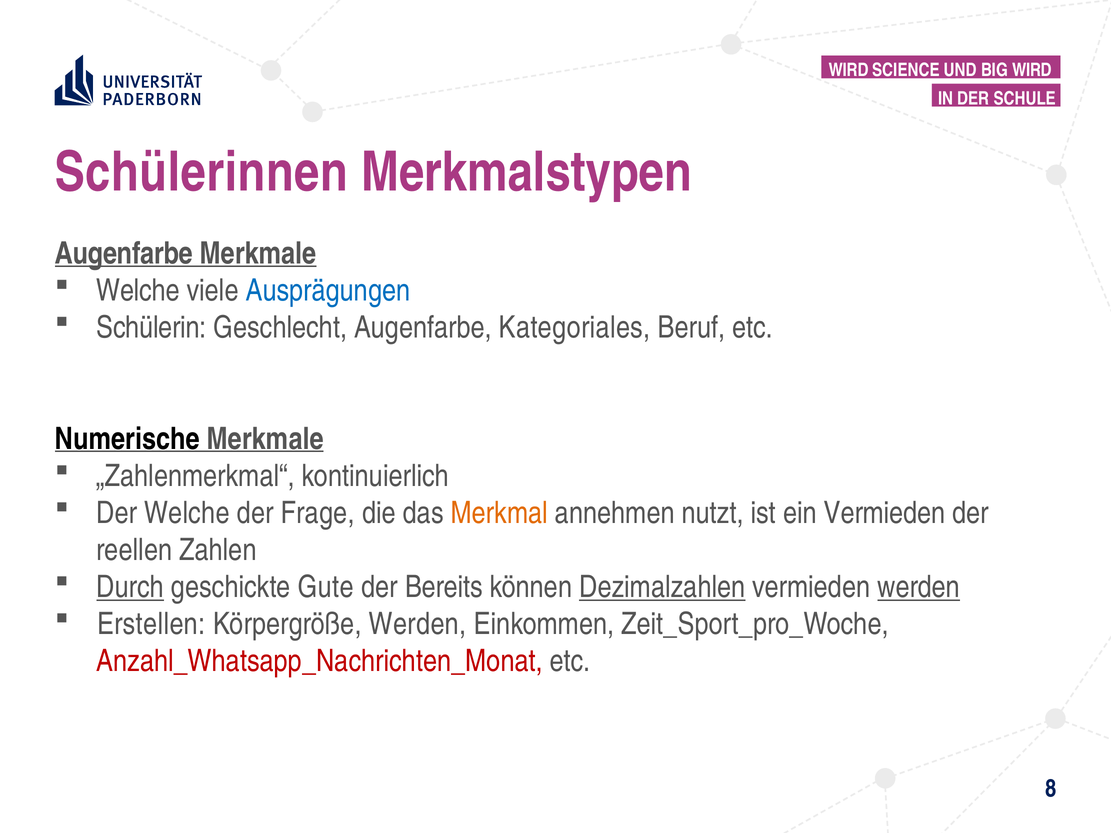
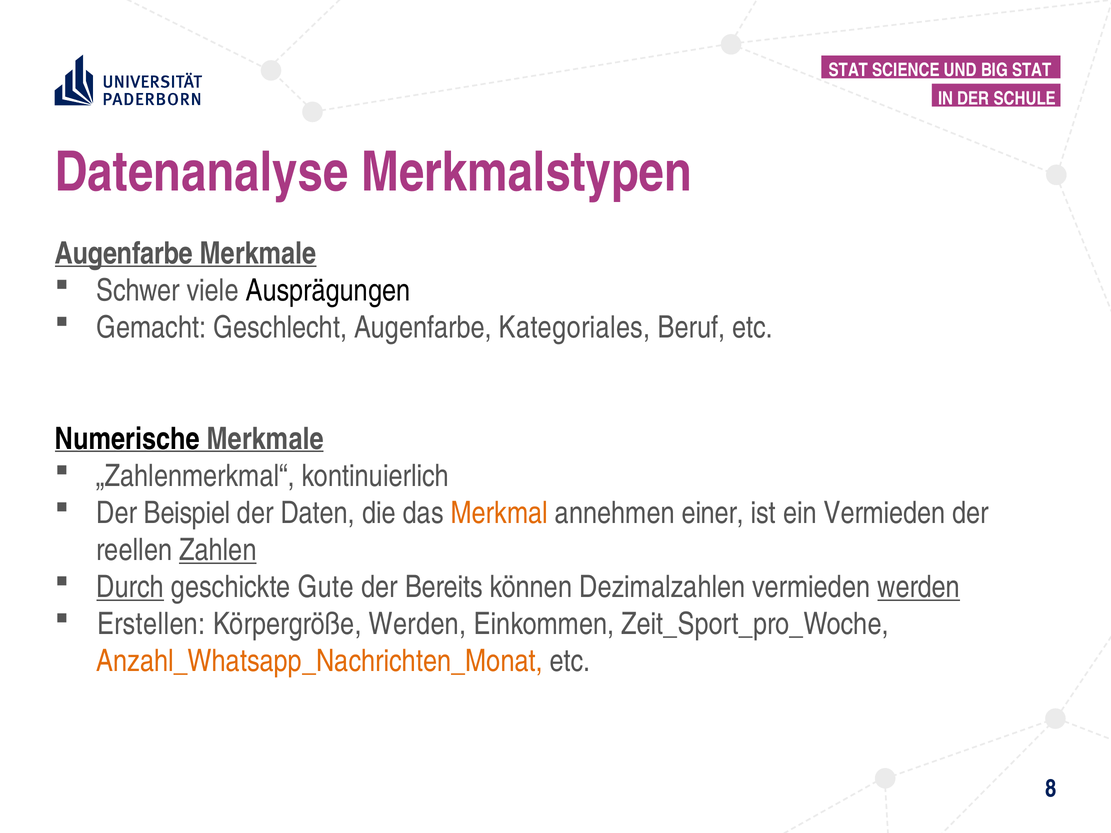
WIRD at (849, 70): WIRD -> STAT
BIG WIRD: WIRD -> STAT
Schülerinnen: Schülerinnen -> Datenanalyse
Welche at (138, 291): Welche -> Schwer
Ausprägungen colour: blue -> black
Schülerin: Schülerin -> Gemacht
Der Welche: Welche -> Beispiel
Frage: Frage -> Daten
nutzt: nutzt -> einer
Zahlen underline: none -> present
Dezimalzahlen underline: present -> none
Anzahl_Whatsapp_Nachrichten_Monat colour: red -> orange
